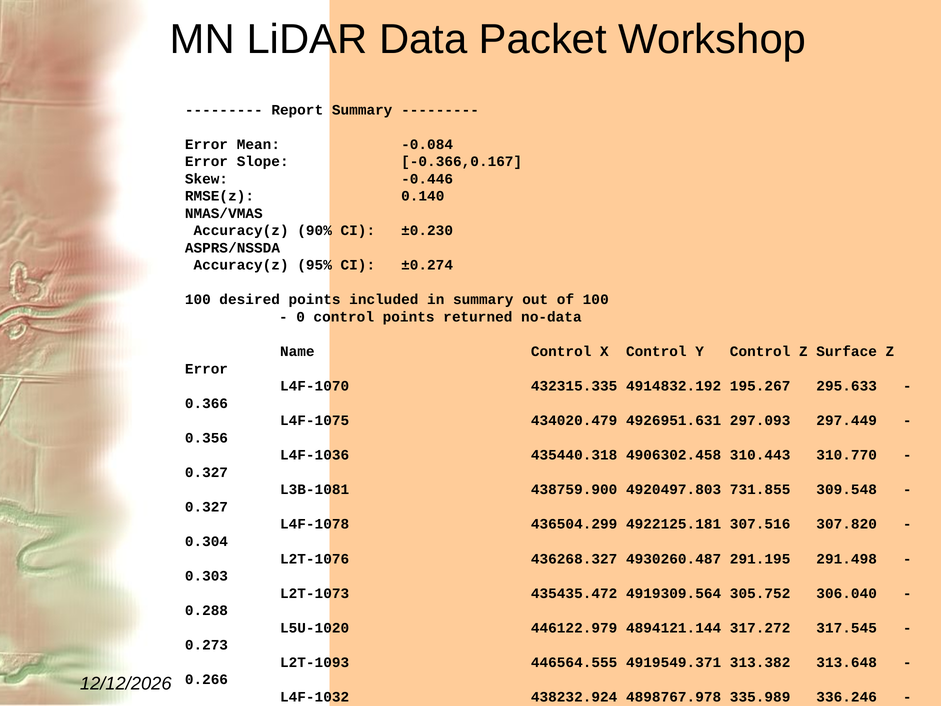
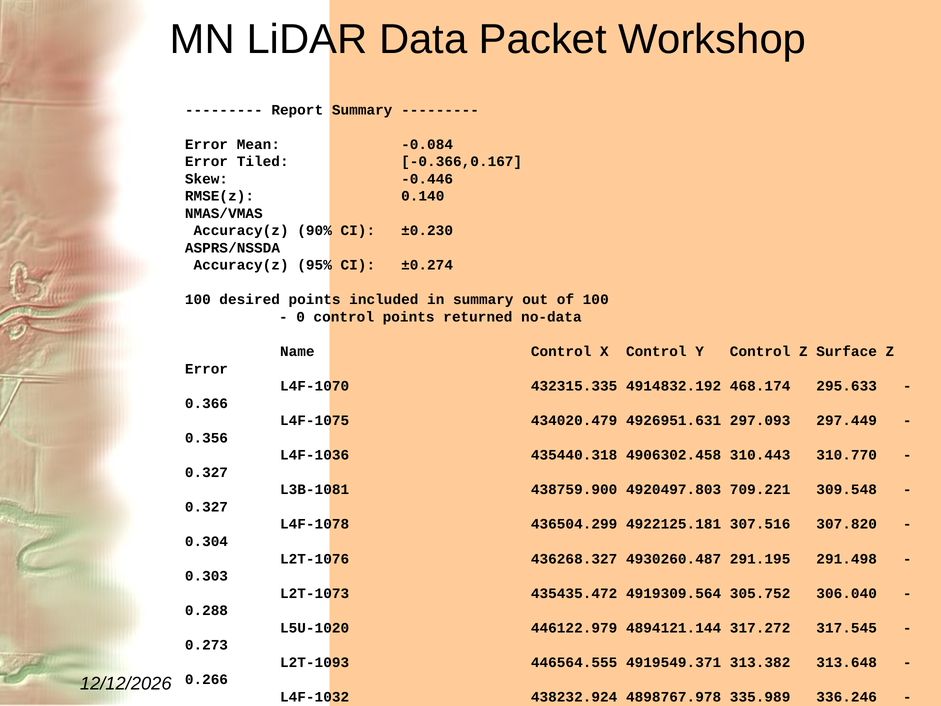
Slope: Slope -> Tiled
195.267: 195.267 -> 468.174
731.855: 731.855 -> 709.221
